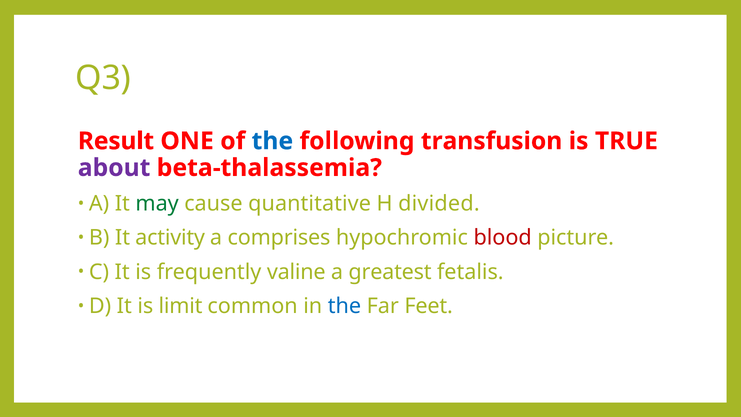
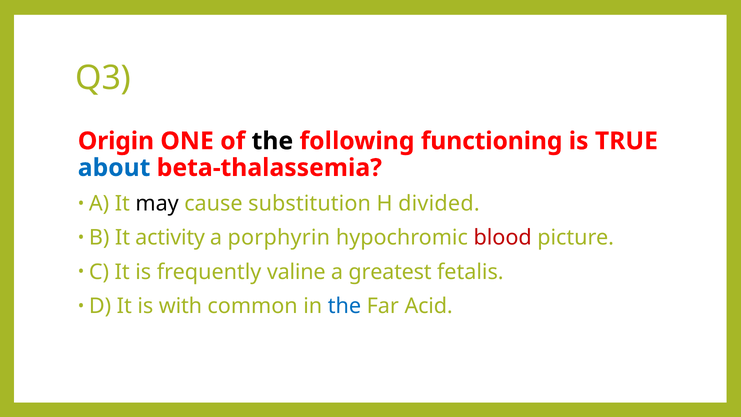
Result: Result -> Origin
the at (272, 141) colour: blue -> black
transfusion: transfusion -> functioning
about colour: purple -> blue
may colour: green -> black
quantitative: quantitative -> substitution
comprises: comprises -> porphyrin
limit: limit -> with
Feet: Feet -> Acid
